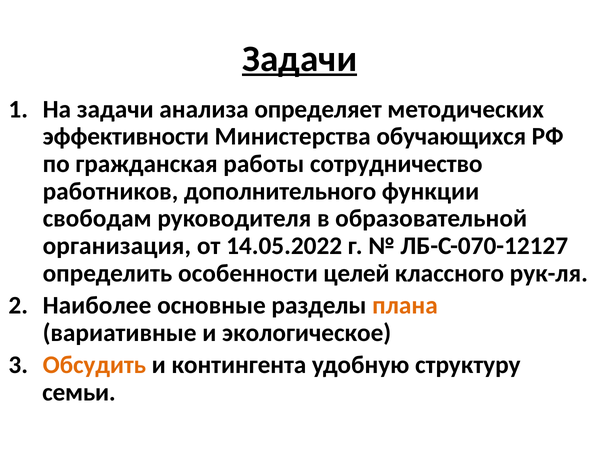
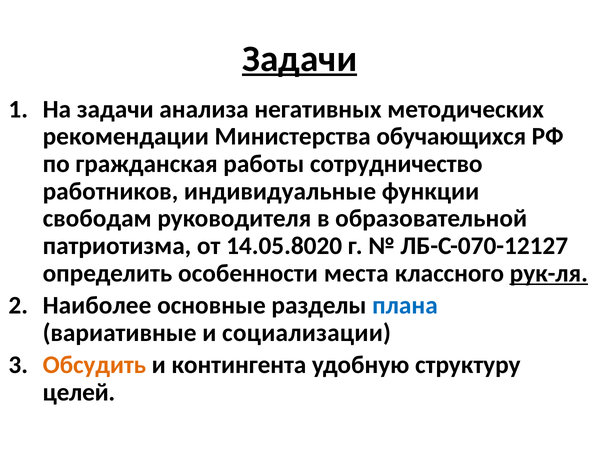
определяет: определяет -> негативных
эффективности: эффективности -> рекомендации
дополнительного: дополнительного -> индивидуальные
организация: организация -> патриотизма
14.05.2022: 14.05.2022 -> 14.05.8020
целей: целей -> места
рук-ля underline: none -> present
плана colour: orange -> blue
экологическое: экологическое -> социализации
семьи: семьи -> целей
